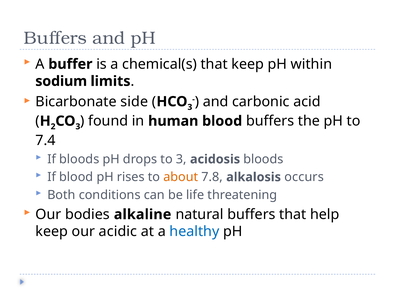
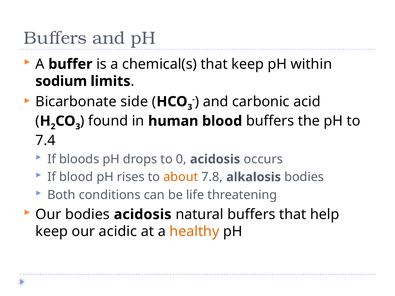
to 3: 3 -> 0
acidosis bloods: bloods -> occurs
alkalosis occurs: occurs -> bodies
bodies alkaline: alkaline -> acidosis
healthy colour: blue -> orange
